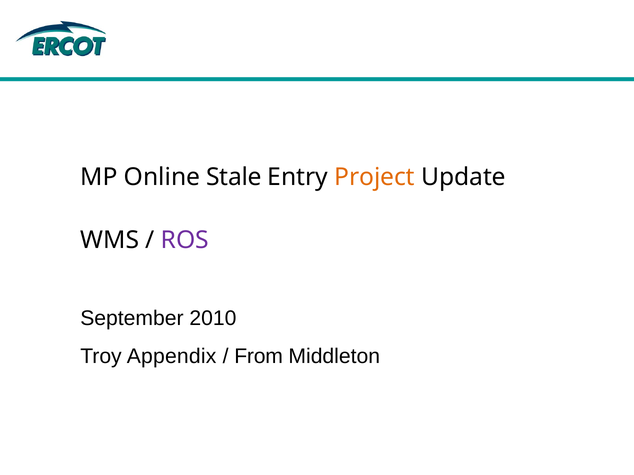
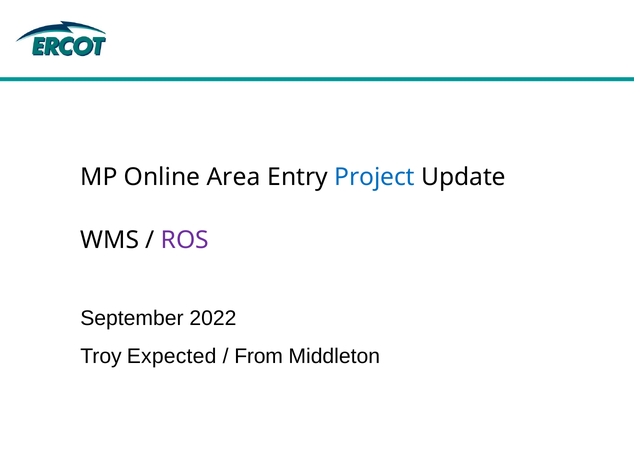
Stale: Stale -> Area
Project colour: orange -> blue
2010: 2010 -> 2022
Appendix: Appendix -> Expected
